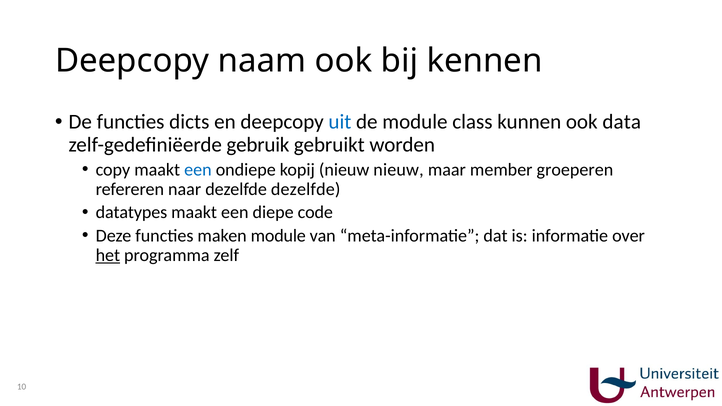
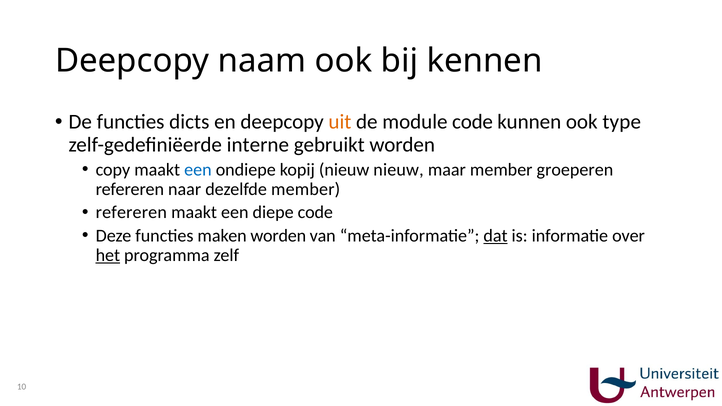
uit colour: blue -> orange
module class: class -> code
data: data -> type
gebruik: gebruik -> interne
dezelfde dezelfde: dezelfde -> member
datatypes at (131, 212): datatypes -> refereren
maken module: module -> worden
dat underline: none -> present
